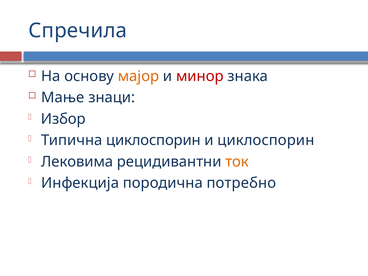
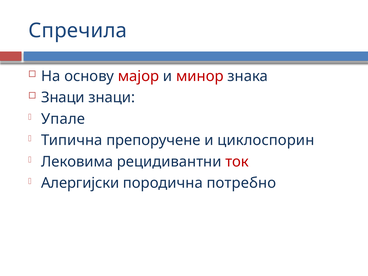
мајор colour: orange -> red
Мање at (63, 98): Мање -> Знаци
Избор: Избор -> Упале
Типична циклоспорин: циклоспорин -> препоручене
ток colour: orange -> red
Инфекција: Инфекција -> Алергијски
